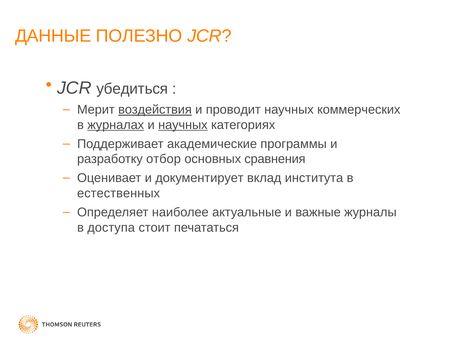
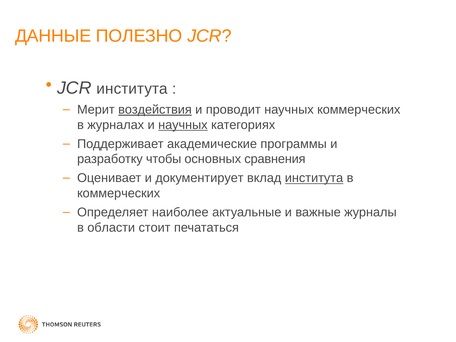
JCR убедиться: убедиться -> института
журналах underline: present -> none
отбор: отбор -> чтобы
института at (314, 178) underline: none -> present
естественных at (119, 193): естественных -> коммерческих
доступа: доступа -> области
